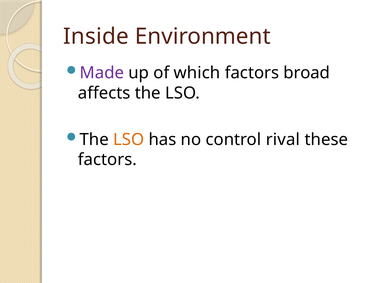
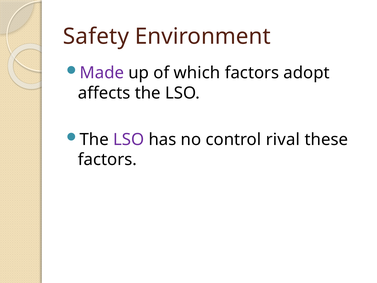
Inside: Inside -> Safety
broad: broad -> adopt
LSO at (129, 139) colour: orange -> purple
